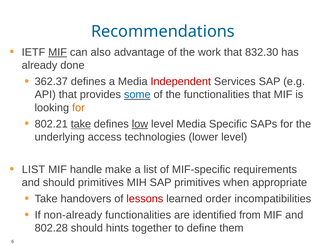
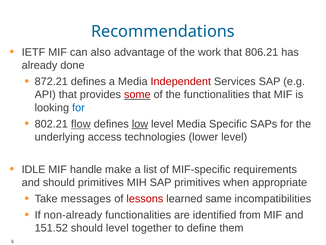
MIF at (58, 52) underline: present -> none
832.30: 832.30 -> 806.21
362.37: 362.37 -> 872.21
some colour: blue -> red
for at (78, 107) colour: orange -> blue
802.21 take: take -> flow
LIST at (33, 169): LIST -> IDLE
handovers: handovers -> messages
order: order -> same
802.28: 802.28 -> 151.52
should hints: hints -> level
